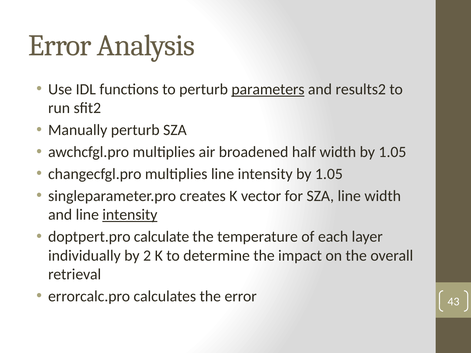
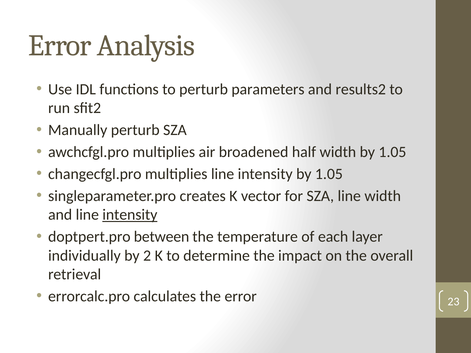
parameters underline: present -> none
calculate: calculate -> between
43: 43 -> 23
